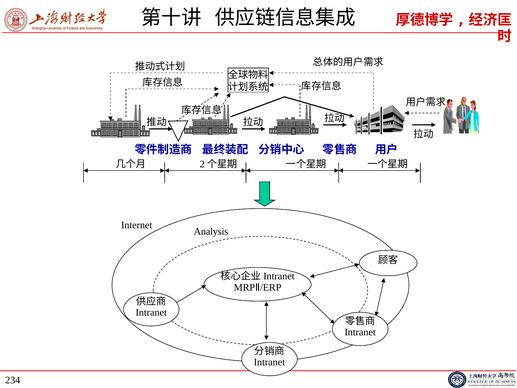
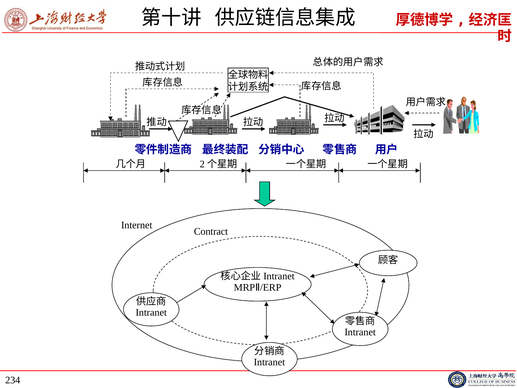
Analysis: Analysis -> Contract
